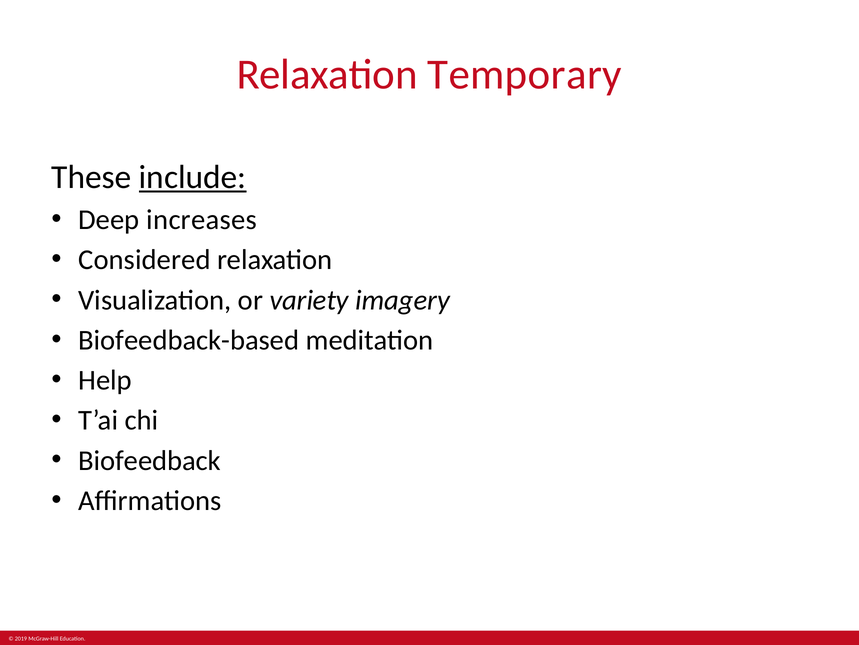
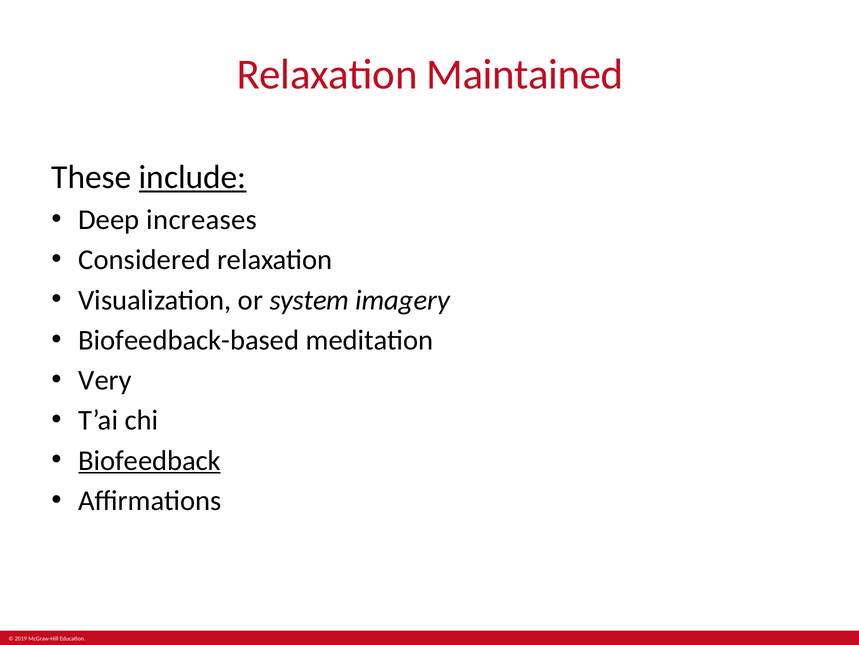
Temporary: Temporary -> Maintained
variety: variety -> system
Help: Help -> Very
Biofeedback underline: none -> present
